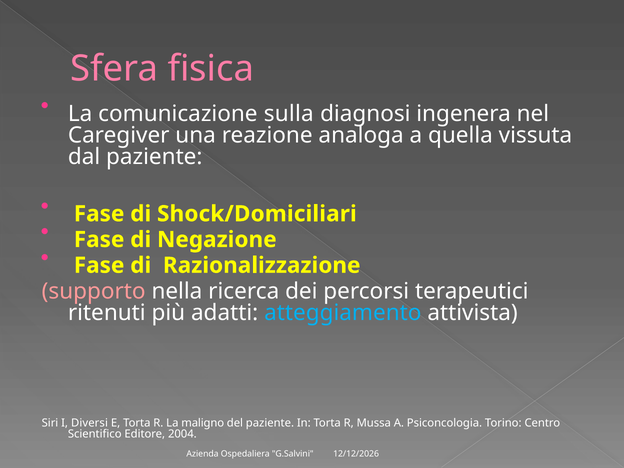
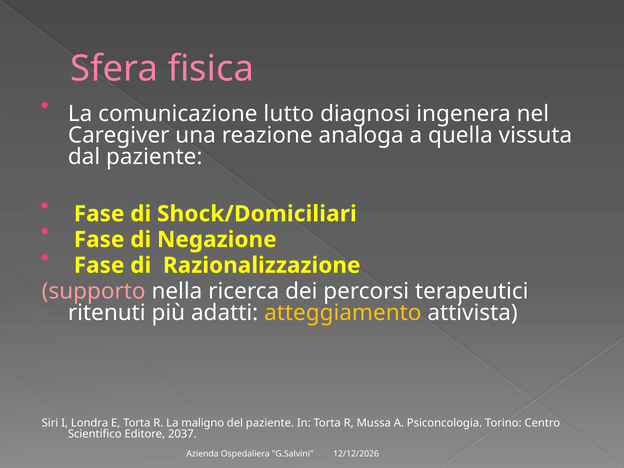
sulla: sulla -> lutto
atteggiamento colour: light blue -> yellow
Diversi: Diversi -> Londra
2004: 2004 -> 2037
